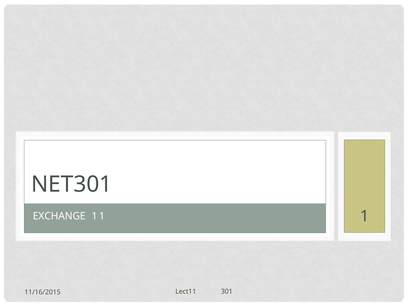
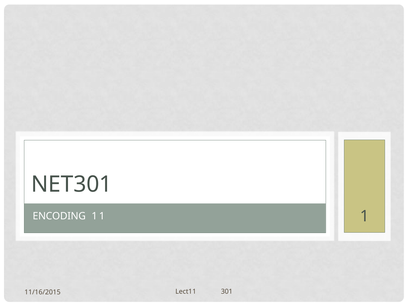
EXCHANGE: EXCHANGE -> ENCODING
